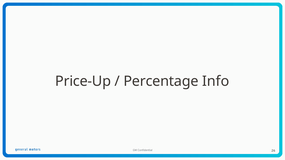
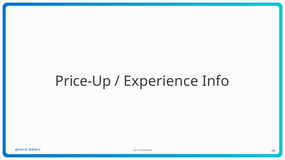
Percentage: Percentage -> Experience
